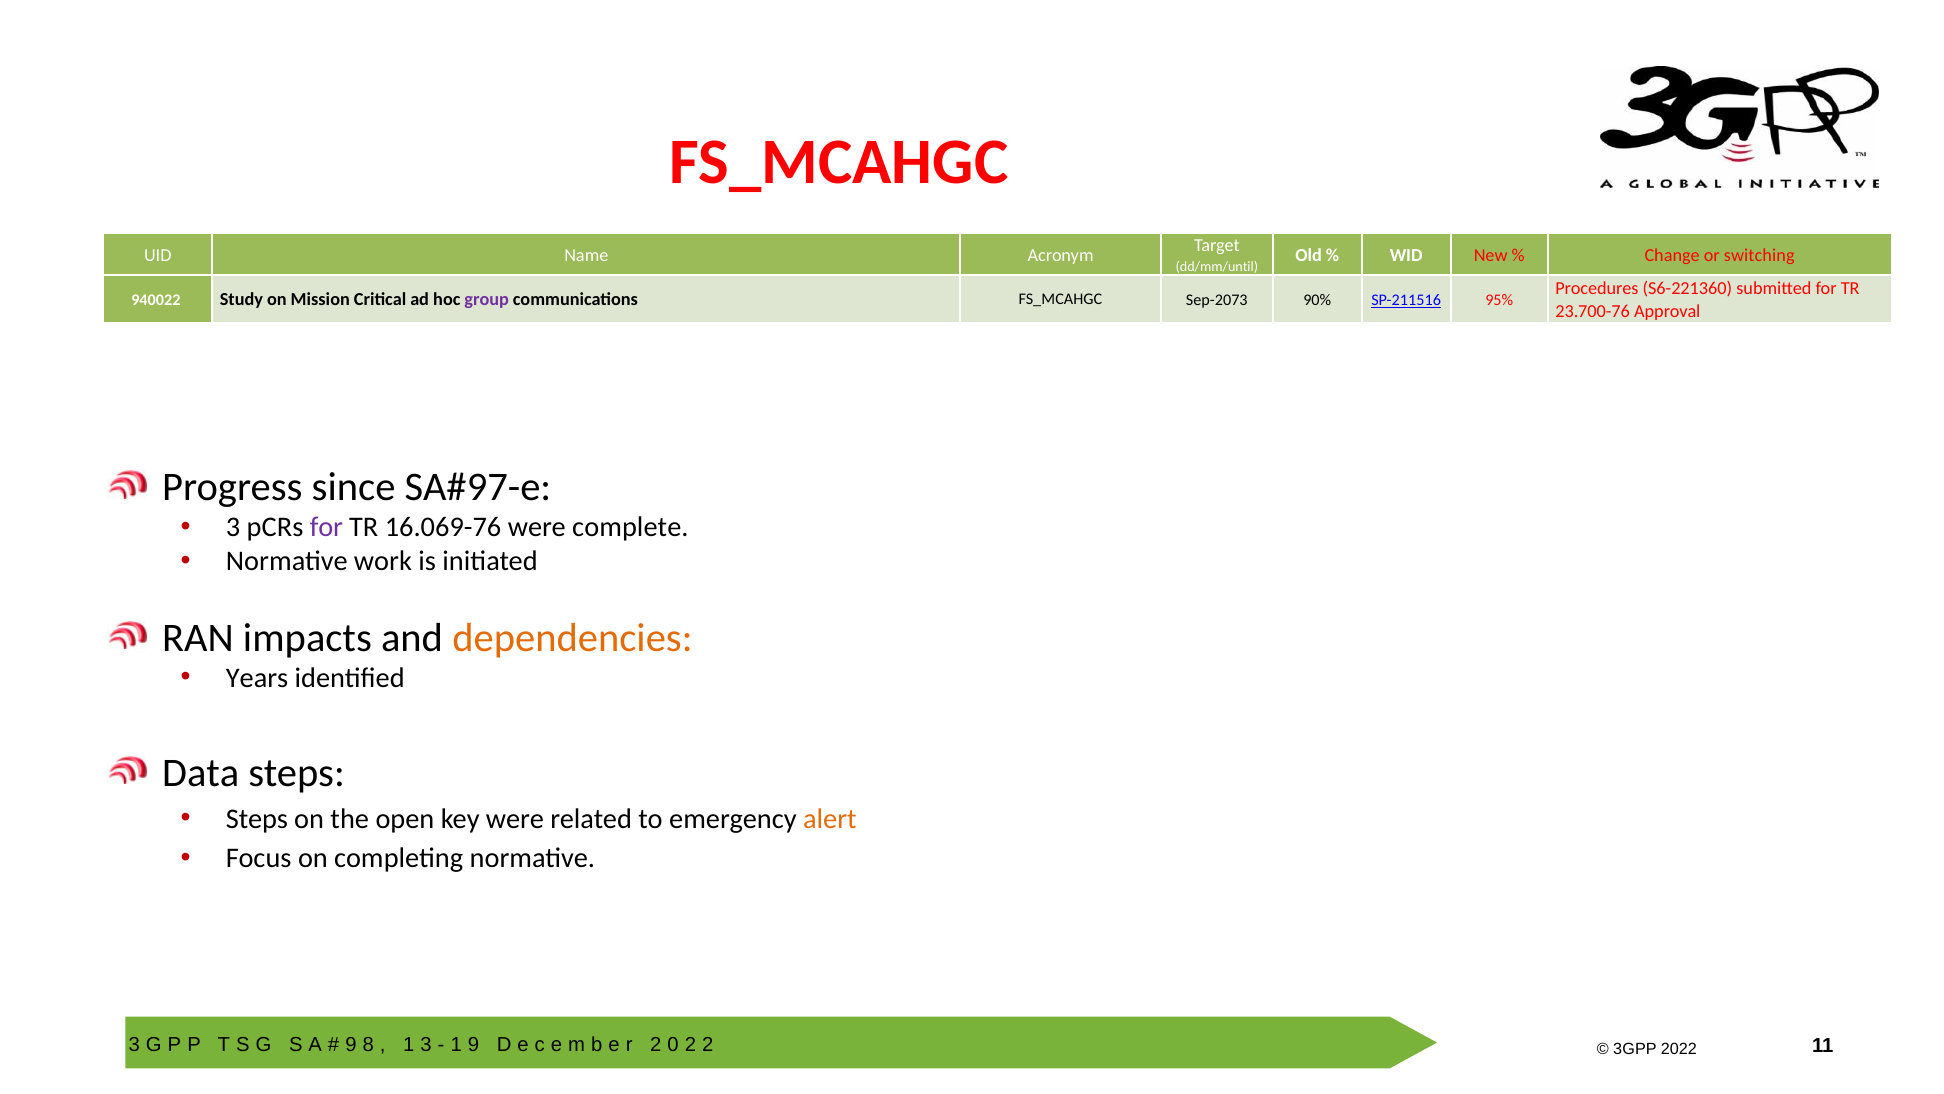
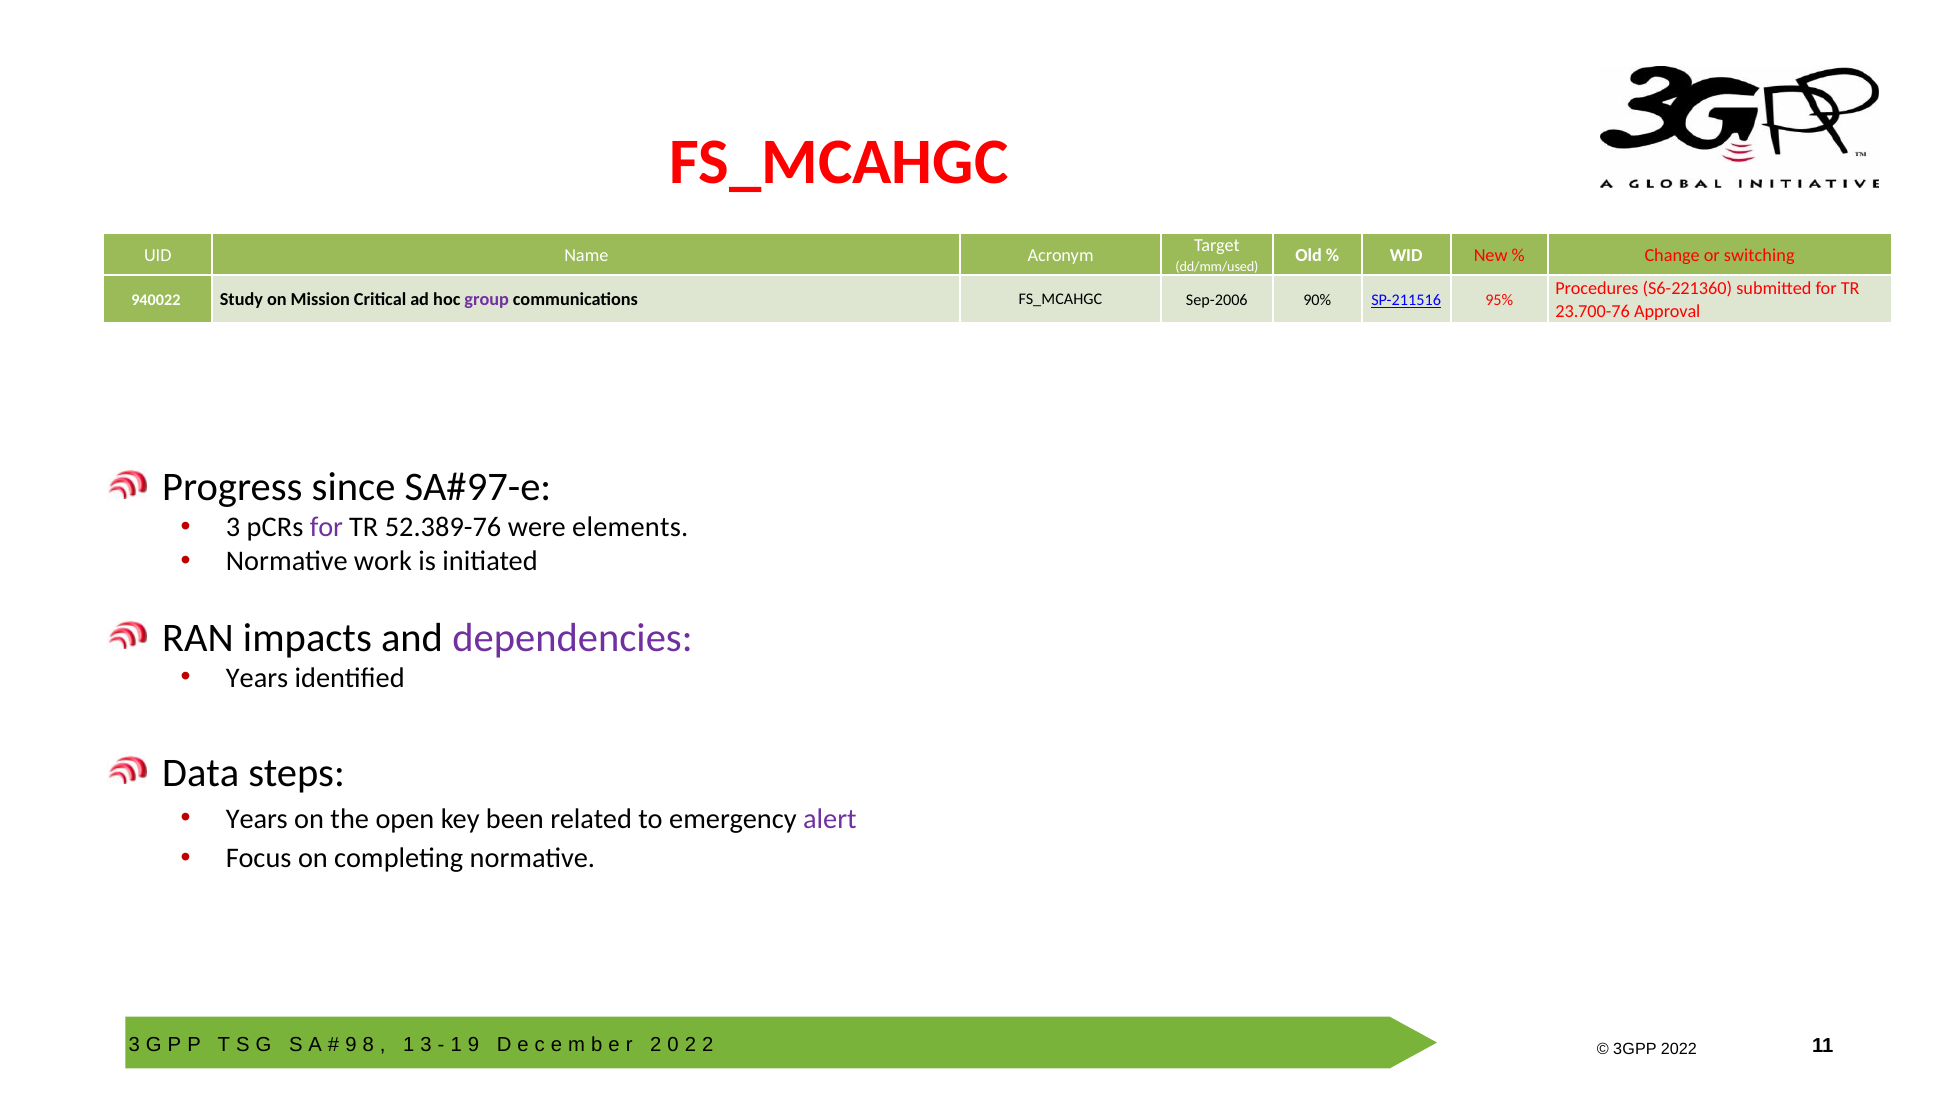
dd/mm/until: dd/mm/until -> dd/mm/used
Sep-2073: Sep-2073 -> Sep-2006
16.069-76: 16.069-76 -> 52.389-76
complete: complete -> elements
dependencies colour: orange -> purple
Steps at (257, 818): Steps -> Years
key were: were -> been
alert colour: orange -> purple
